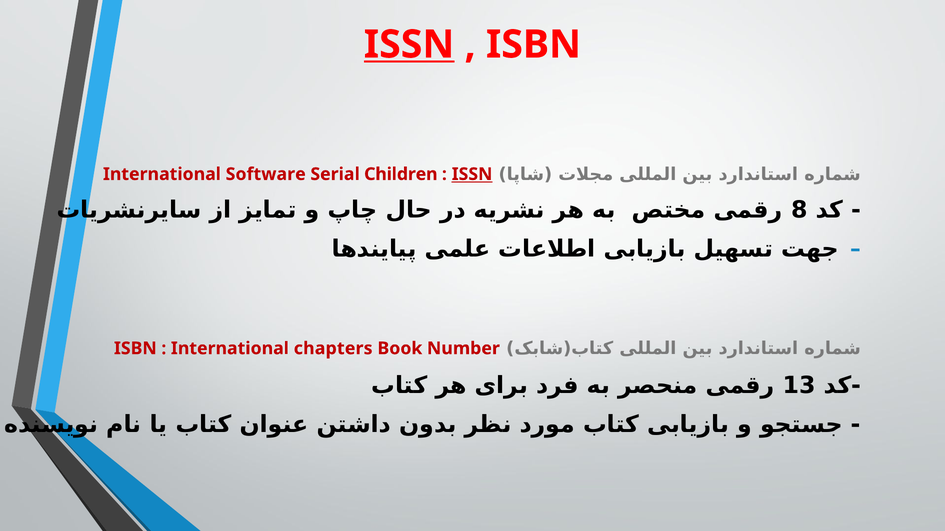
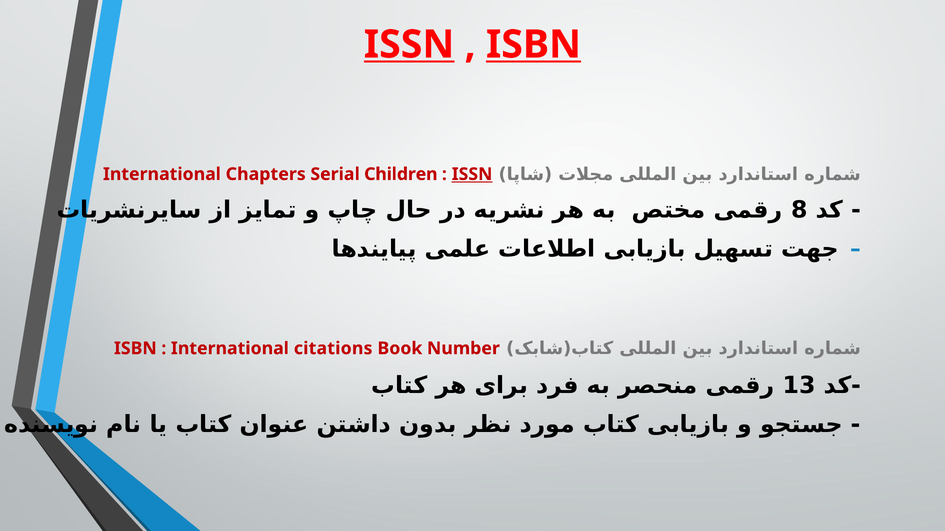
ISBN at (534, 45) underline: none -> present
Software: Software -> Chapters
chapters: chapters -> citations
